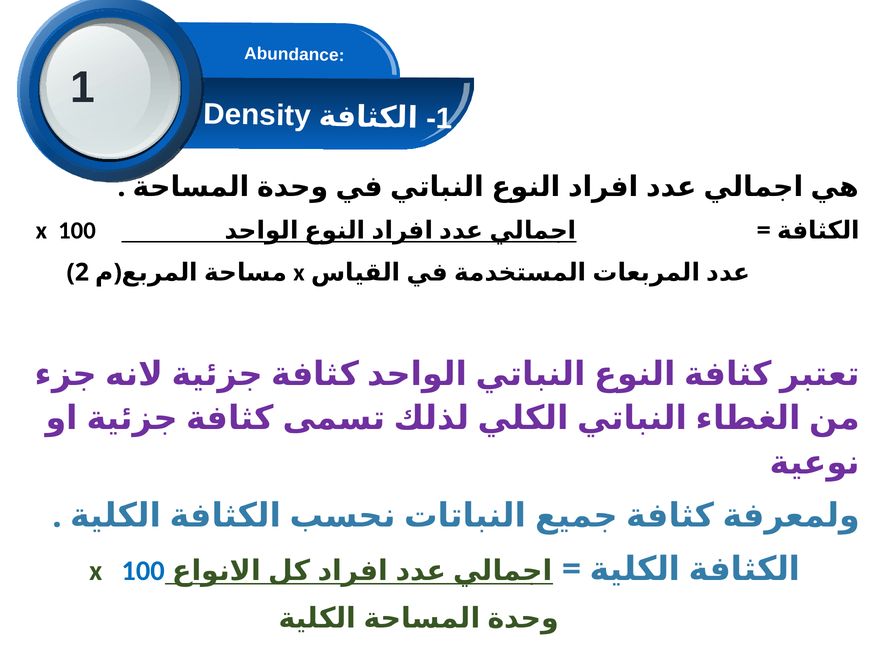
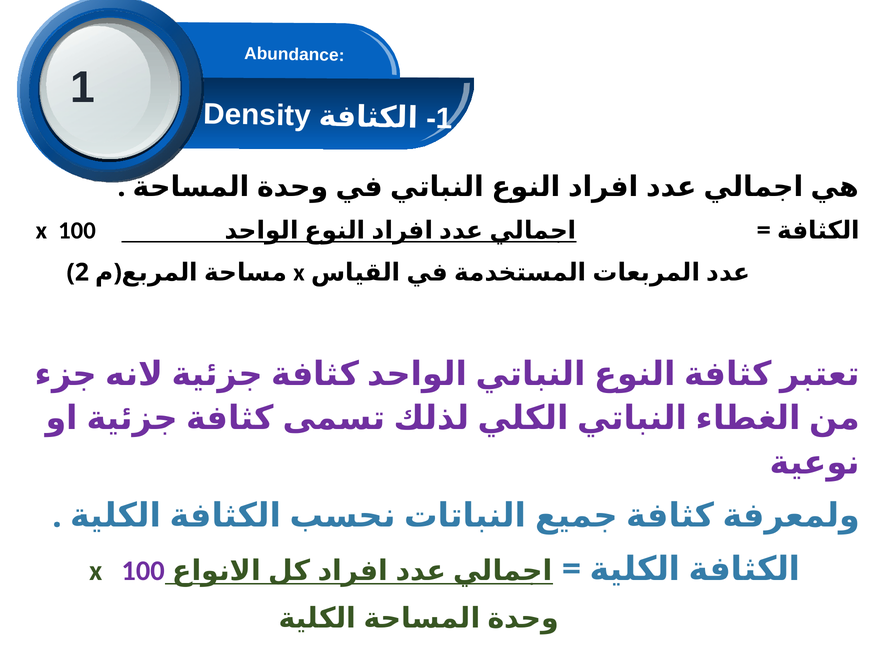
100 at (143, 571) colour: blue -> purple
